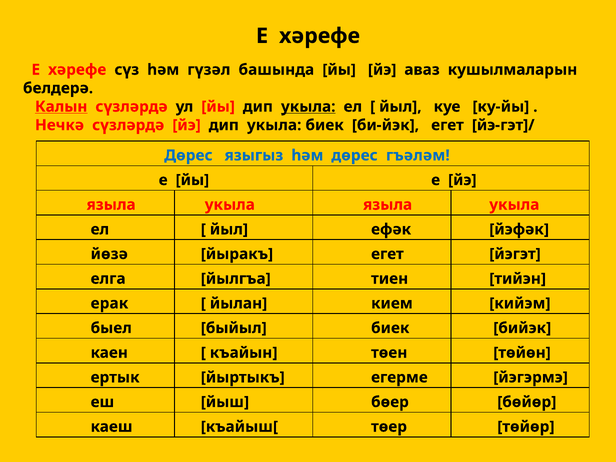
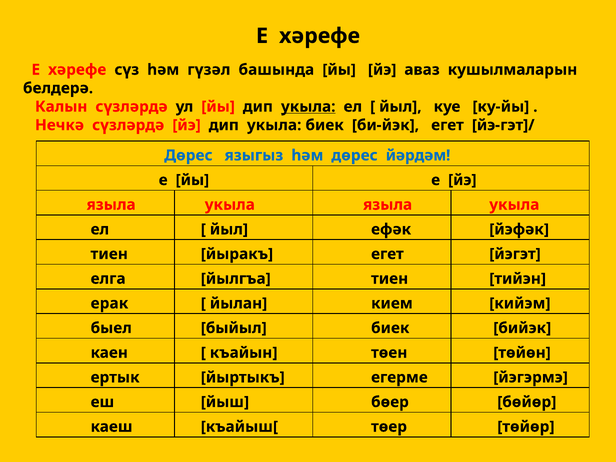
Калын underline: present -> none
гъәләм: гъәләм -> йәрдәм
йөзә at (109, 254): йөзә -> тиен
